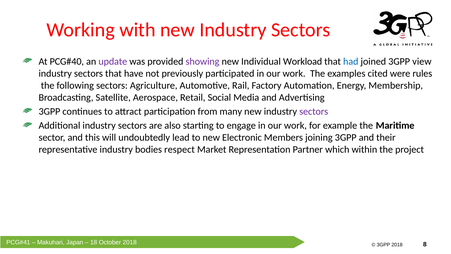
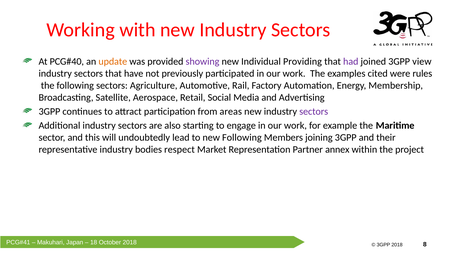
update colour: purple -> orange
Workload: Workload -> Providing
had colour: blue -> purple
many: many -> areas
new Electronic: Electronic -> Following
which: which -> annex
